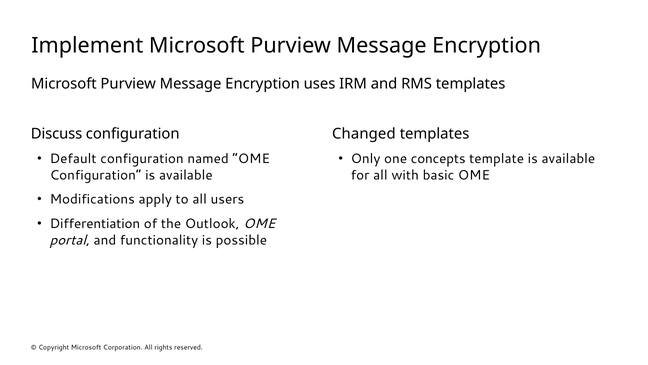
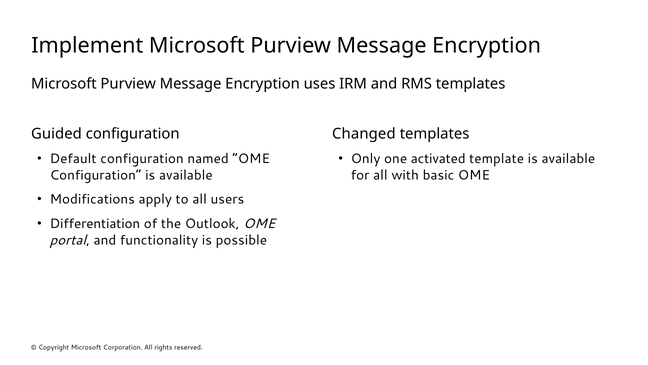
Discuss: Discuss -> Guided
concepts: concepts -> activated
